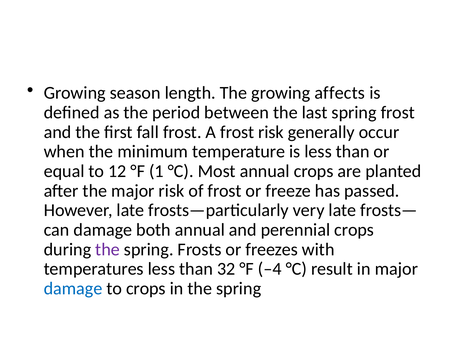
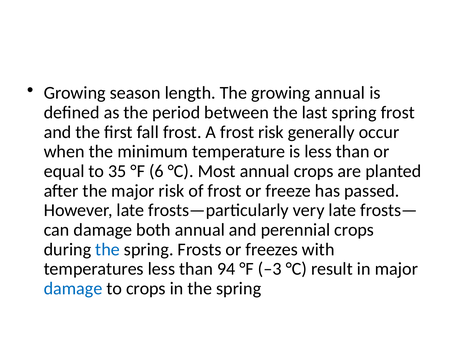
growing affects: affects -> annual
12: 12 -> 35
1: 1 -> 6
the at (108, 249) colour: purple -> blue
32: 32 -> 94
–4: –4 -> –3
